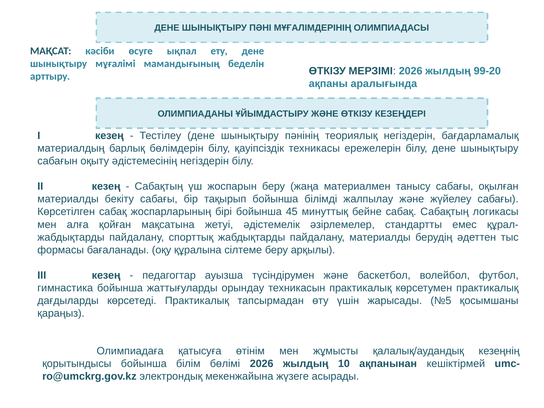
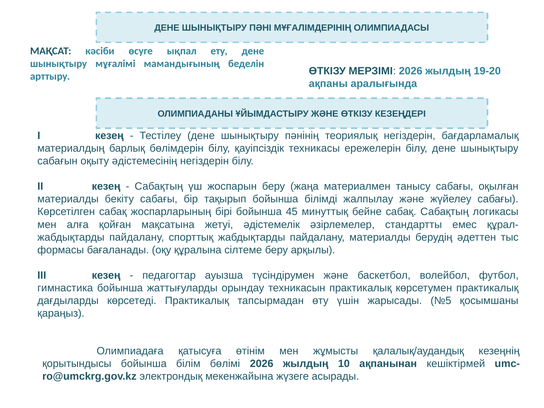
99-20: 99-20 -> 19-20
